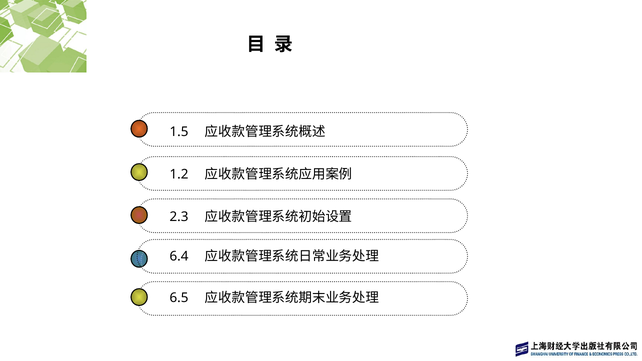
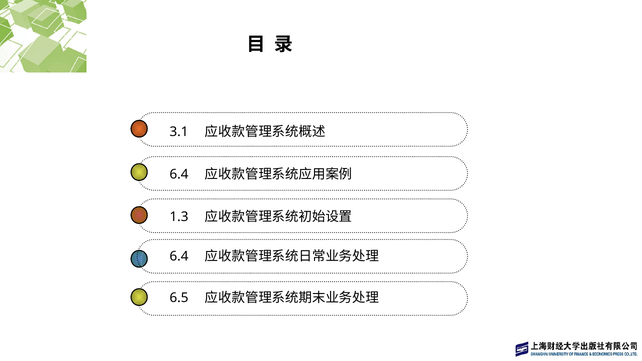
1.5: 1.5 -> 3.1
1.2 at (179, 174): 1.2 -> 6.4
2.3: 2.3 -> 1.3
